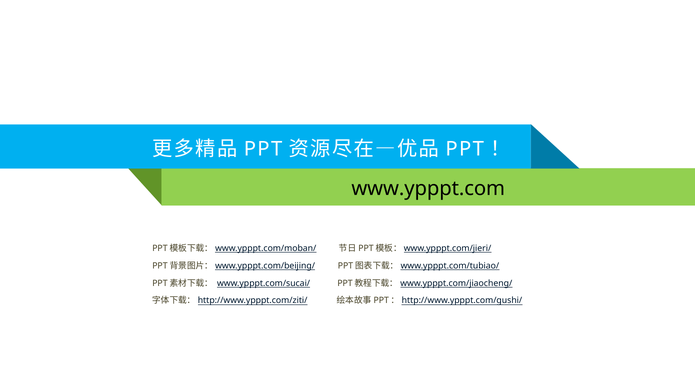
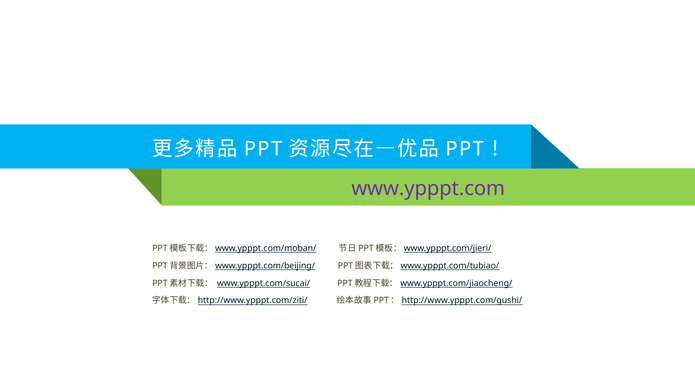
www.ypppt.com colour: black -> purple
